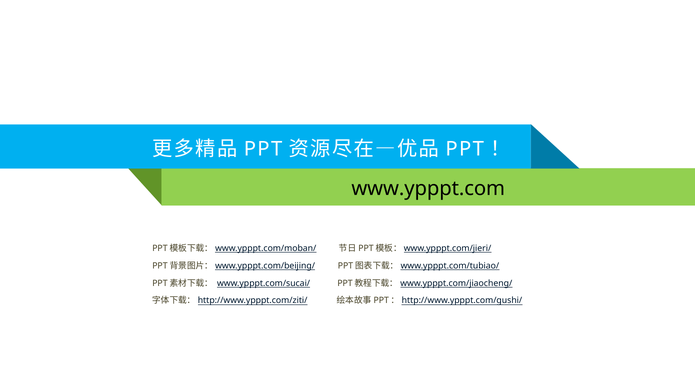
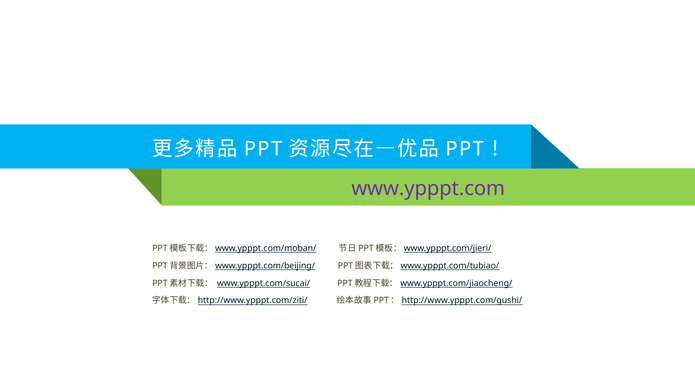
www.ypppt.com colour: black -> purple
